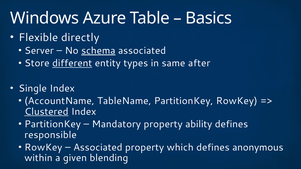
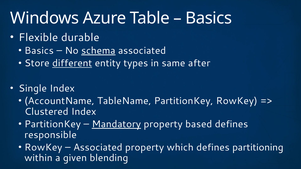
directly: directly -> durable
Server at (39, 51): Server -> Basics
Clustered underline: present -> none
Mandatory underline: none -> present
ability: ability -> based
anonymous: anonymous -> partitioning
